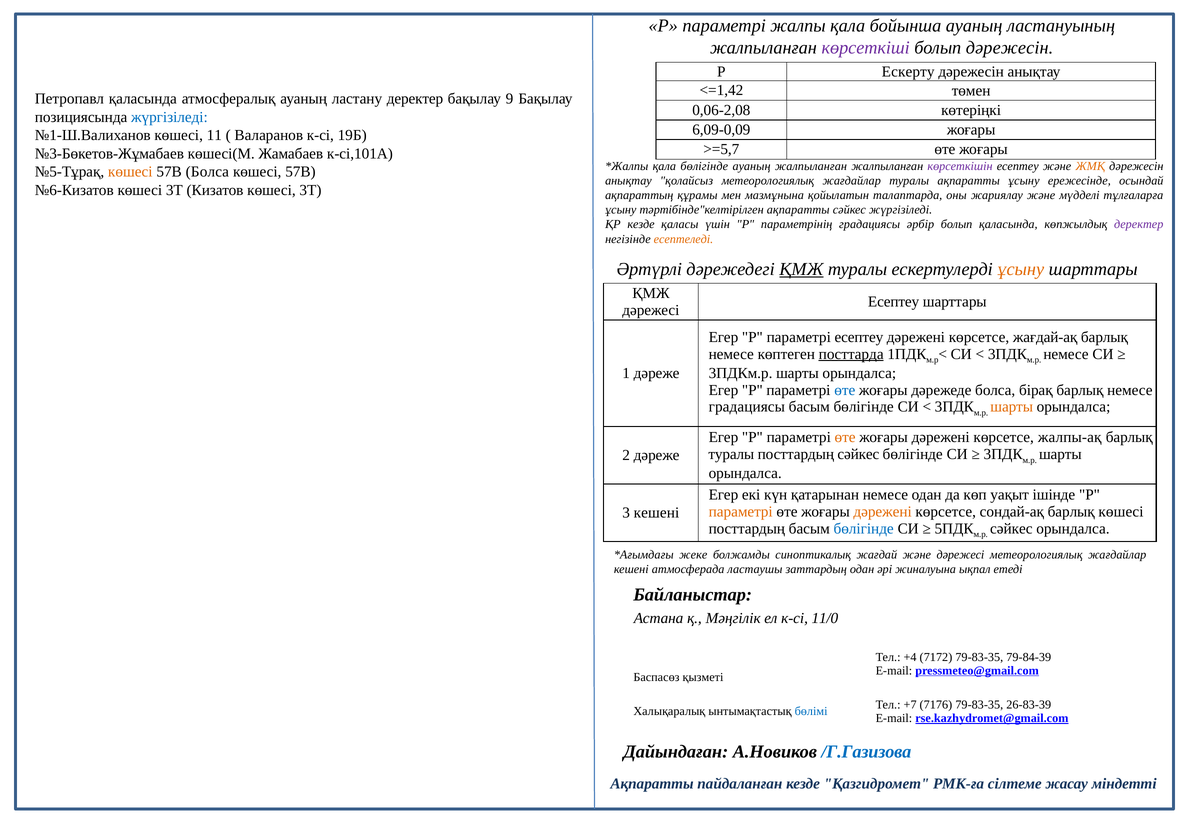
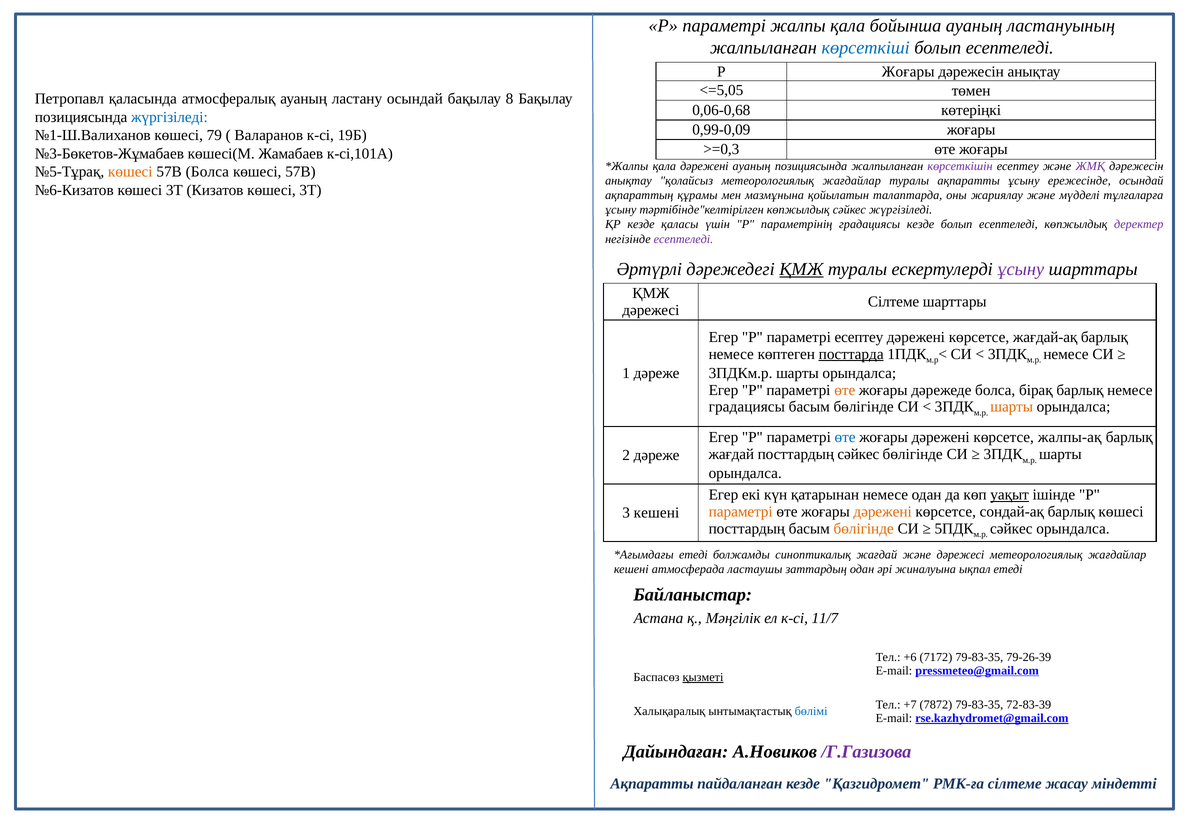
көрсеткіші colour: purple -> blue
дәрежесін at (1010, 48): дәрежесін -> есептеледі
Р Ескерту: Ескерту -> Жоғары
<=1,42: <=1,42 -> <=5,05
ластану деректер: деректер -> осындай
9: 9 -> 8
0,06-2,08: 0,06-2,08 -> 0,06-0,68
6,09-0,09: 6,09-0,09 -> 0,99-0,09
11: 11 -> 79
>=5,7: >=5,7 -> >=0,3
қала бөлігінде: бөлігінде -> дәрежені
ауаның жалпыланған: жалпыланған -> позициясында
ЖМҚ colour: orange -> purple
тәртібінде"келтірілген ақпаратты: ақпаратты -> көпжылдық
градациясы әрбір: әрбір -> кезде
қаласында at (1008, 225): қаласында -> есептеледі
есептеледі at (683, 239) colour: orange -> purple
ұсыну at (1021, 269) colour: orange -> purple
Есептеу at (894, 302): Есептеу -> Сілтеме
өте at (845, 390) colour: blue -> orange
өте at (845, 437) colour: orange -> blue
туралы at (731, 454): туралы -> жағдай
уақыт underline: none -> present
бөлігінде at (864, 529) colour: blue -> orange
жеке at (693, 555): жеке -> етеді
11/0: 11/0 -> 11/7
+4: +4 -> +6
79-84-39: 79-84-39 -> 79-26-39
қызметі underline: none -> present
7176: 7176 -> 7872
26-83-39: 26-83-39 -> 72-83-39
/Г.Газизова colour: blue -> purple
